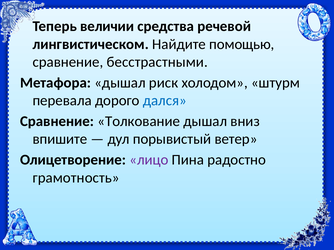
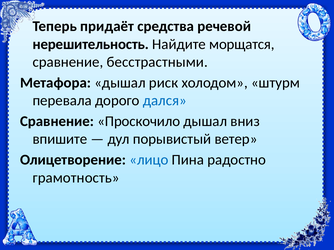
величии: величии -> придаёт
лингвистическом: лингвистическом -> нерешительность
помощью: помощью -> морщатся
Толкование: Толкование -> Проскочило
лицо colour: purple -> blue
